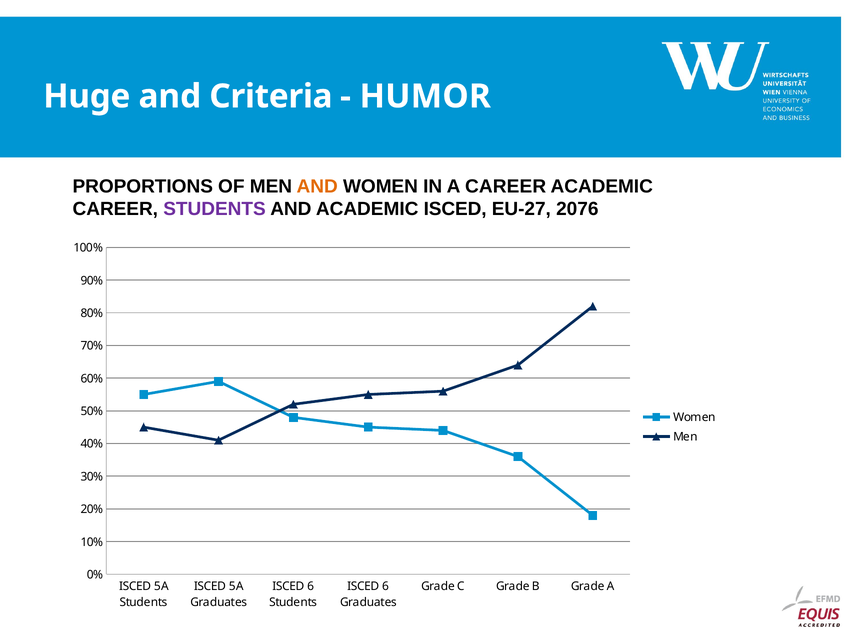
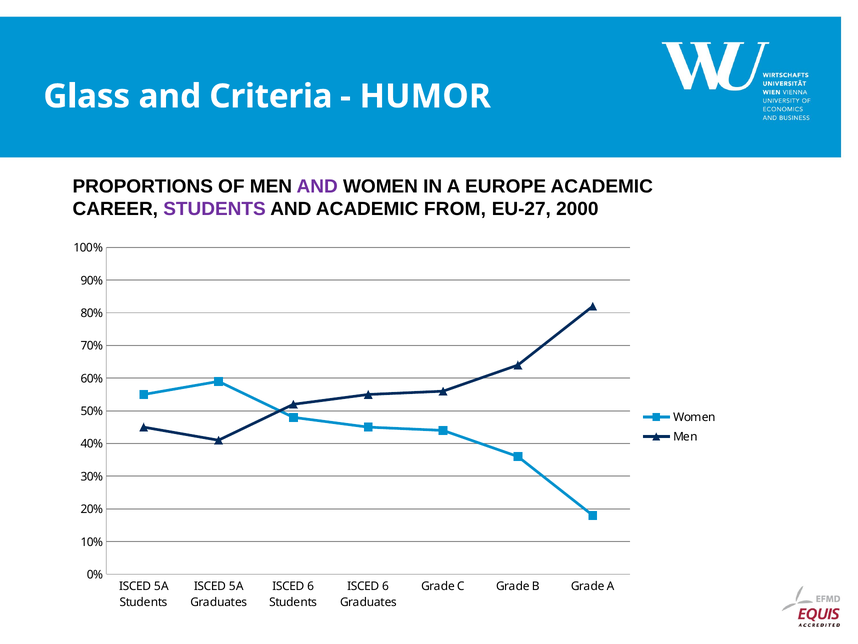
Huge: Huge -> Glass
AND at (317, 186) colour: orange -> purple
A CAREER: CAREER -> EUROPE
ACADEMIC ISCED: ISCED -> FROM
2076: 2076 -> 2000
